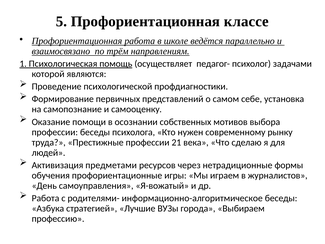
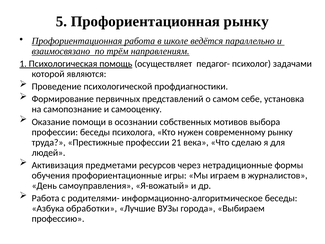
Профориентационная классе: классе -> рынку
стратегией: стратегией -> обработки
